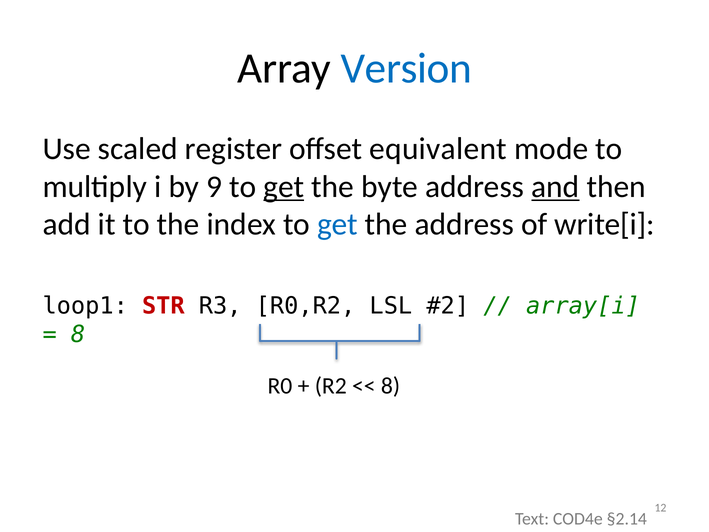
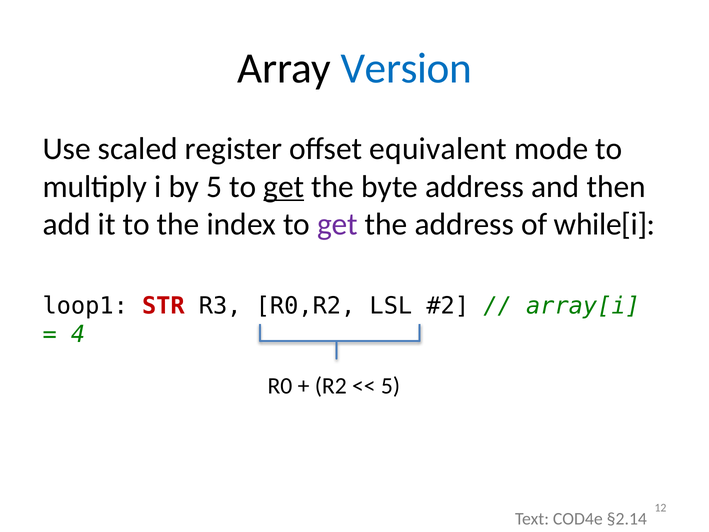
by 9: 9 -> 5
and underline: present -> none
get at (337, 224) colour: blue -> purple
write[i: write[i -> while[i
8 at (78, 334): 8 -> 4
8 at (391, 386): 8 -> 5
